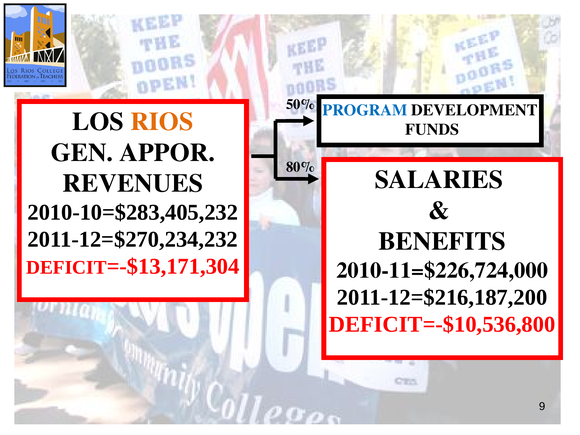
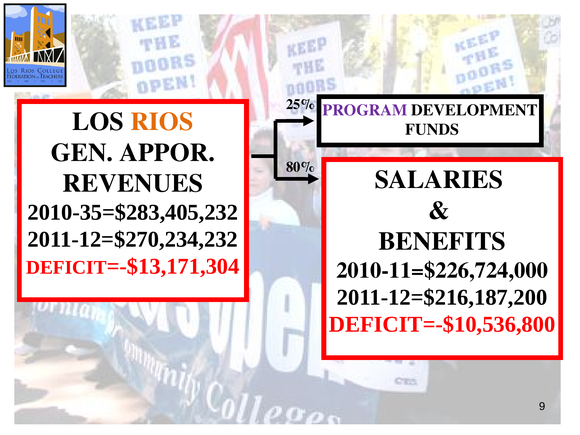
50%: 50% -> 25%
PROGRAM colour: blue -> purple
2010-10=$283,405,232: 2010-10=$283,405,232 -> 2010-35=$283,405,232
